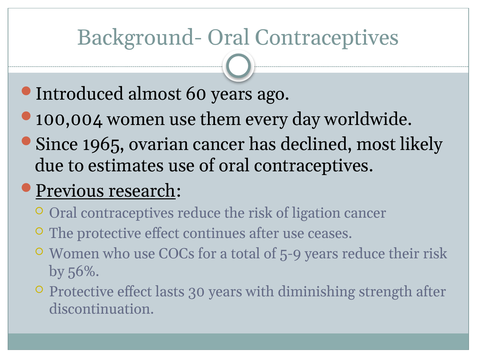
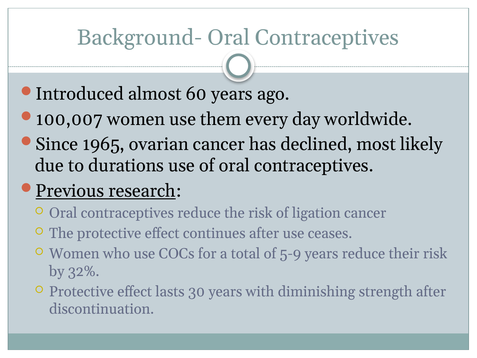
100,004: 100,004 -> 100,007
estimates: estimates -> durations
56%: 56% -> 32%
